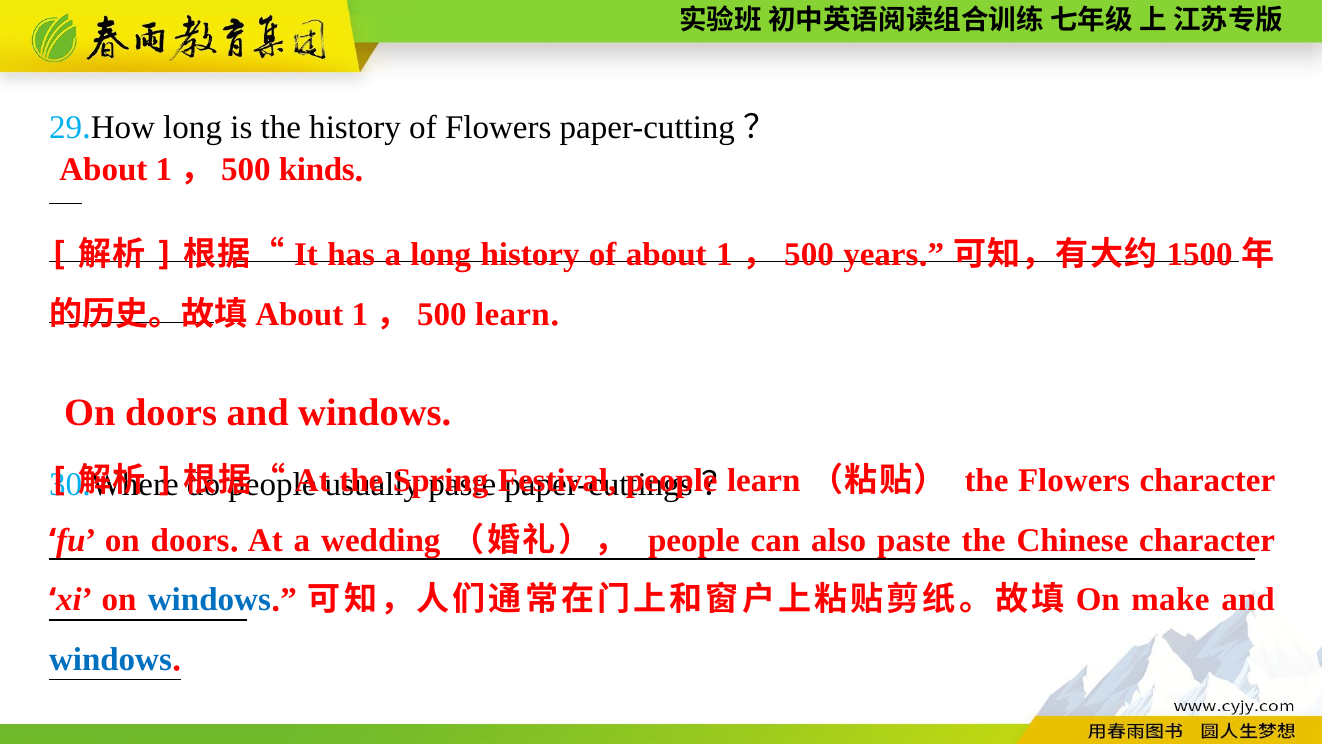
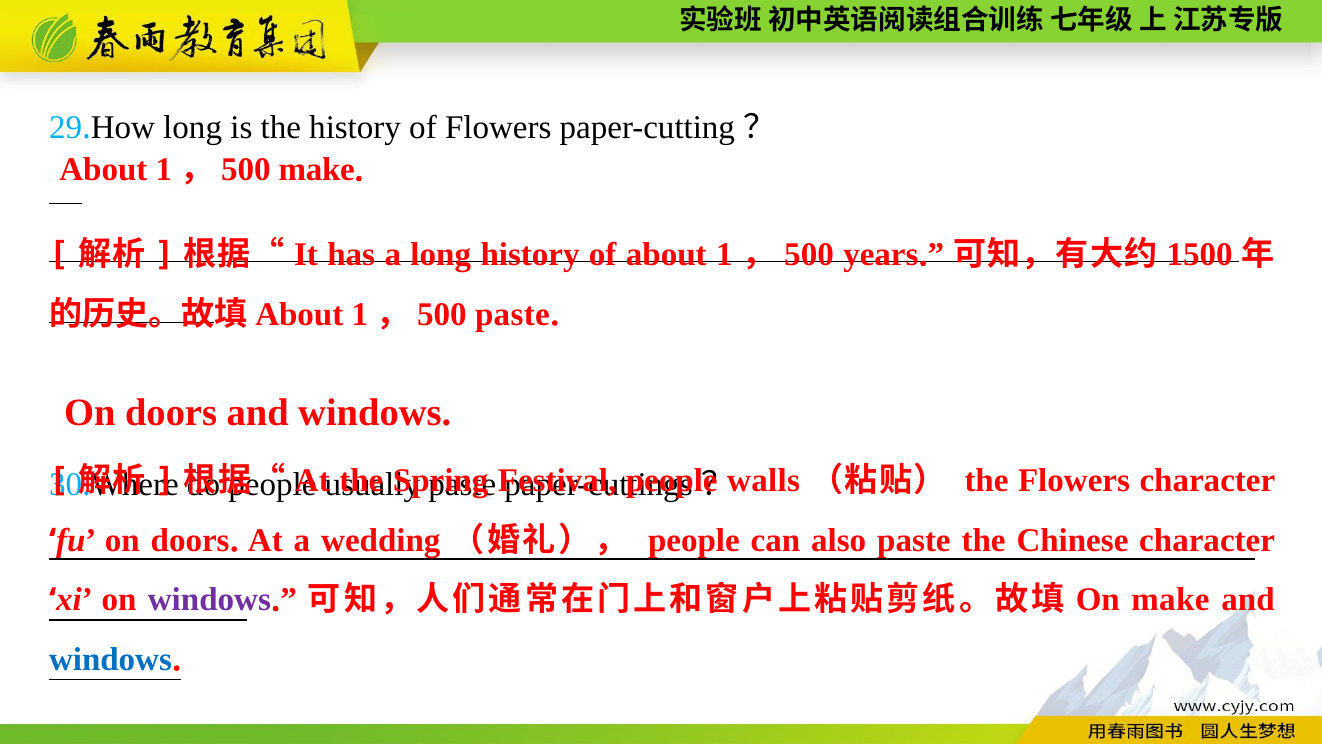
1，500 kinds: kinds -> make
1，500 learn: learn -> paste
learn at (764, 481): learn -> walls
windows at (209, 600) colour: blue -> purple
